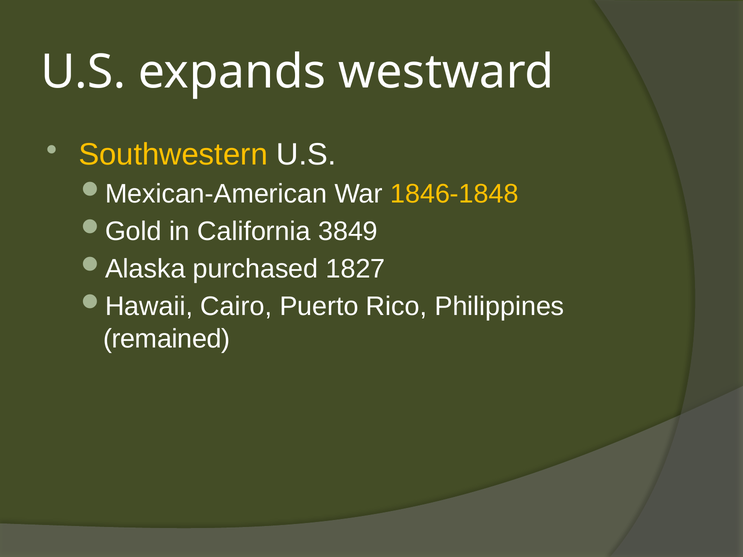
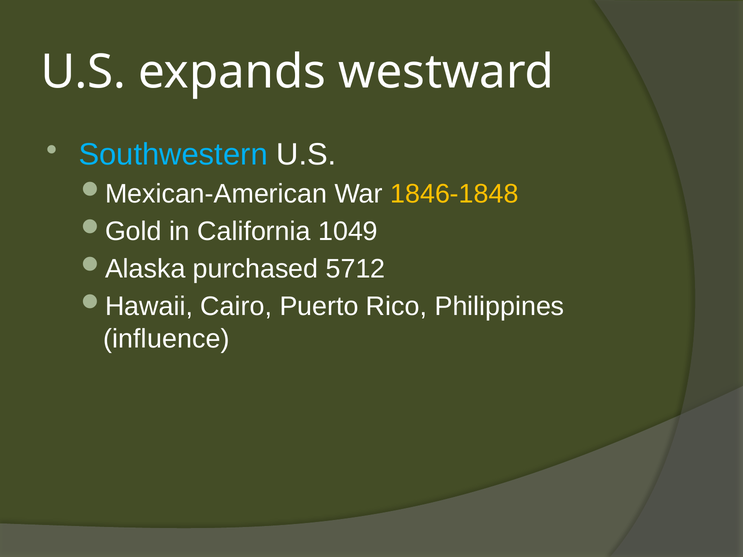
Southwestern colour: yellow -> light blue
3849: 3849 -> 1049
1827: 1827 -> 5712
remained: remained -> influence
